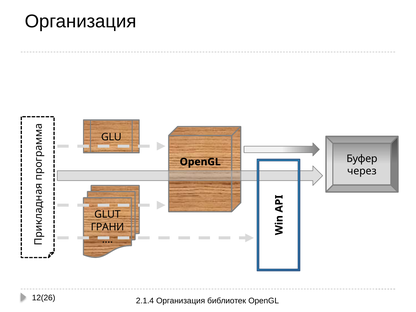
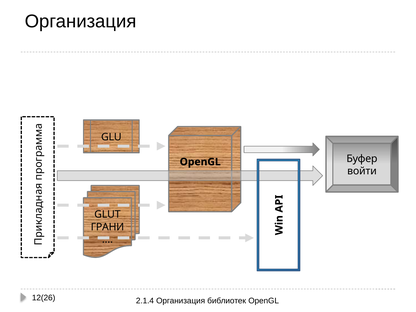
через: через -> войти
